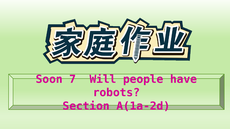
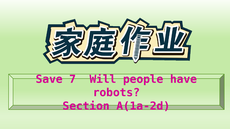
Soon: Soon -> Save
